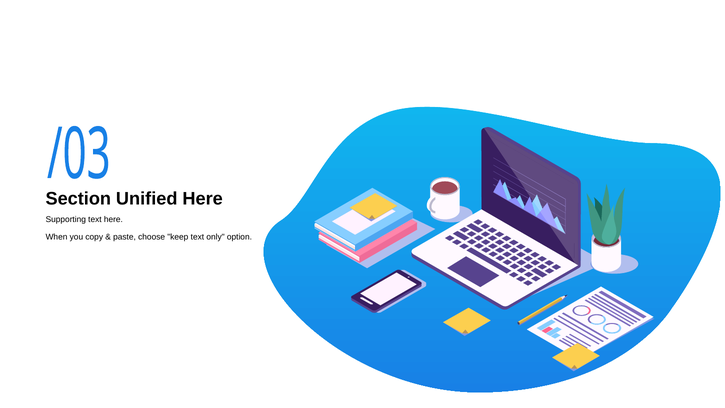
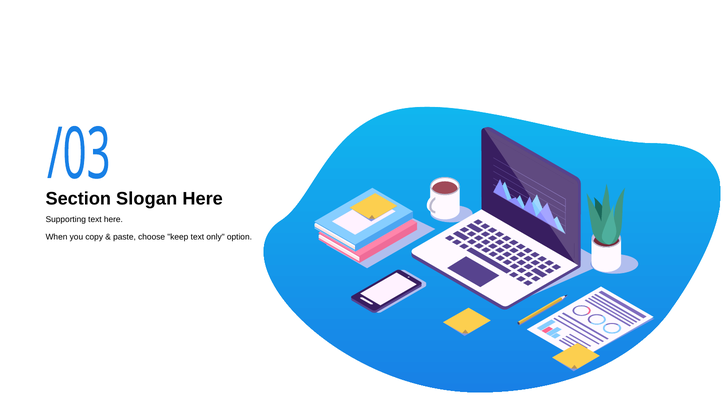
Unified: Unified -> Slogan
